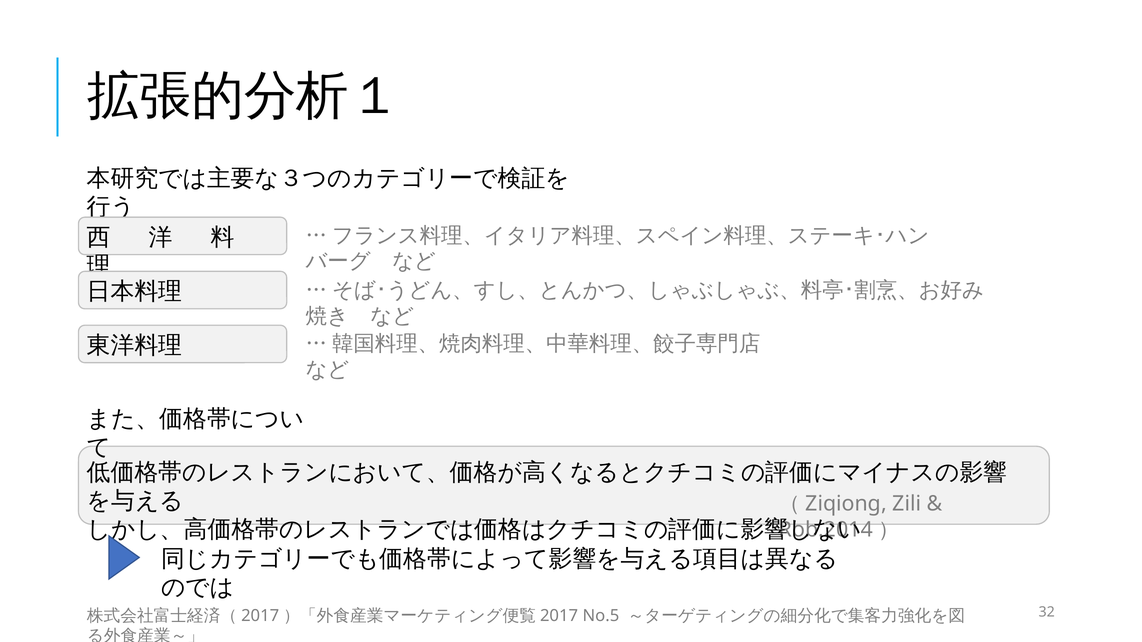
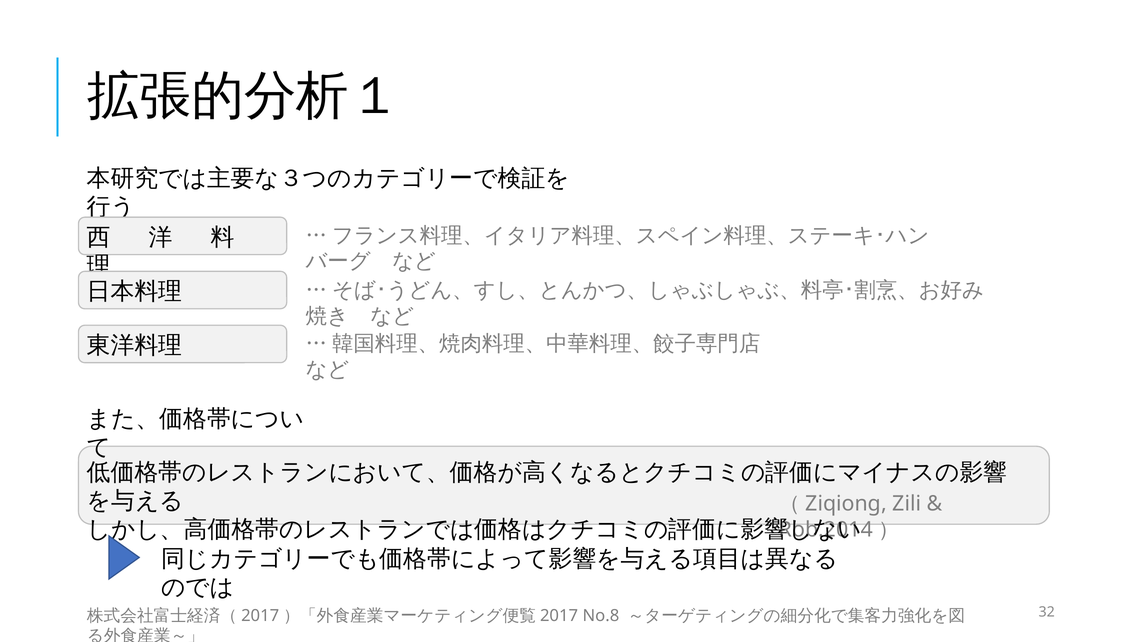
No.5: No.5 -> No.8
